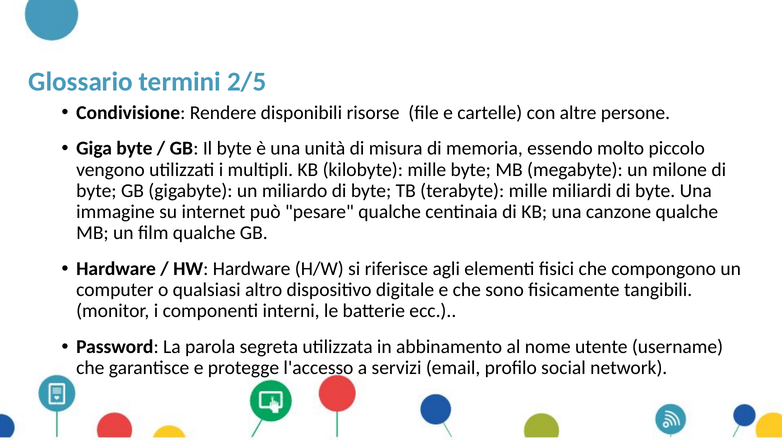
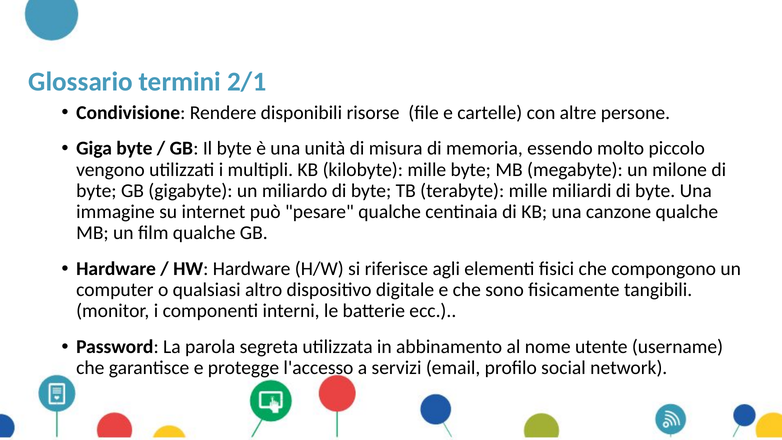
2/5: 2/5 -> 2/1
